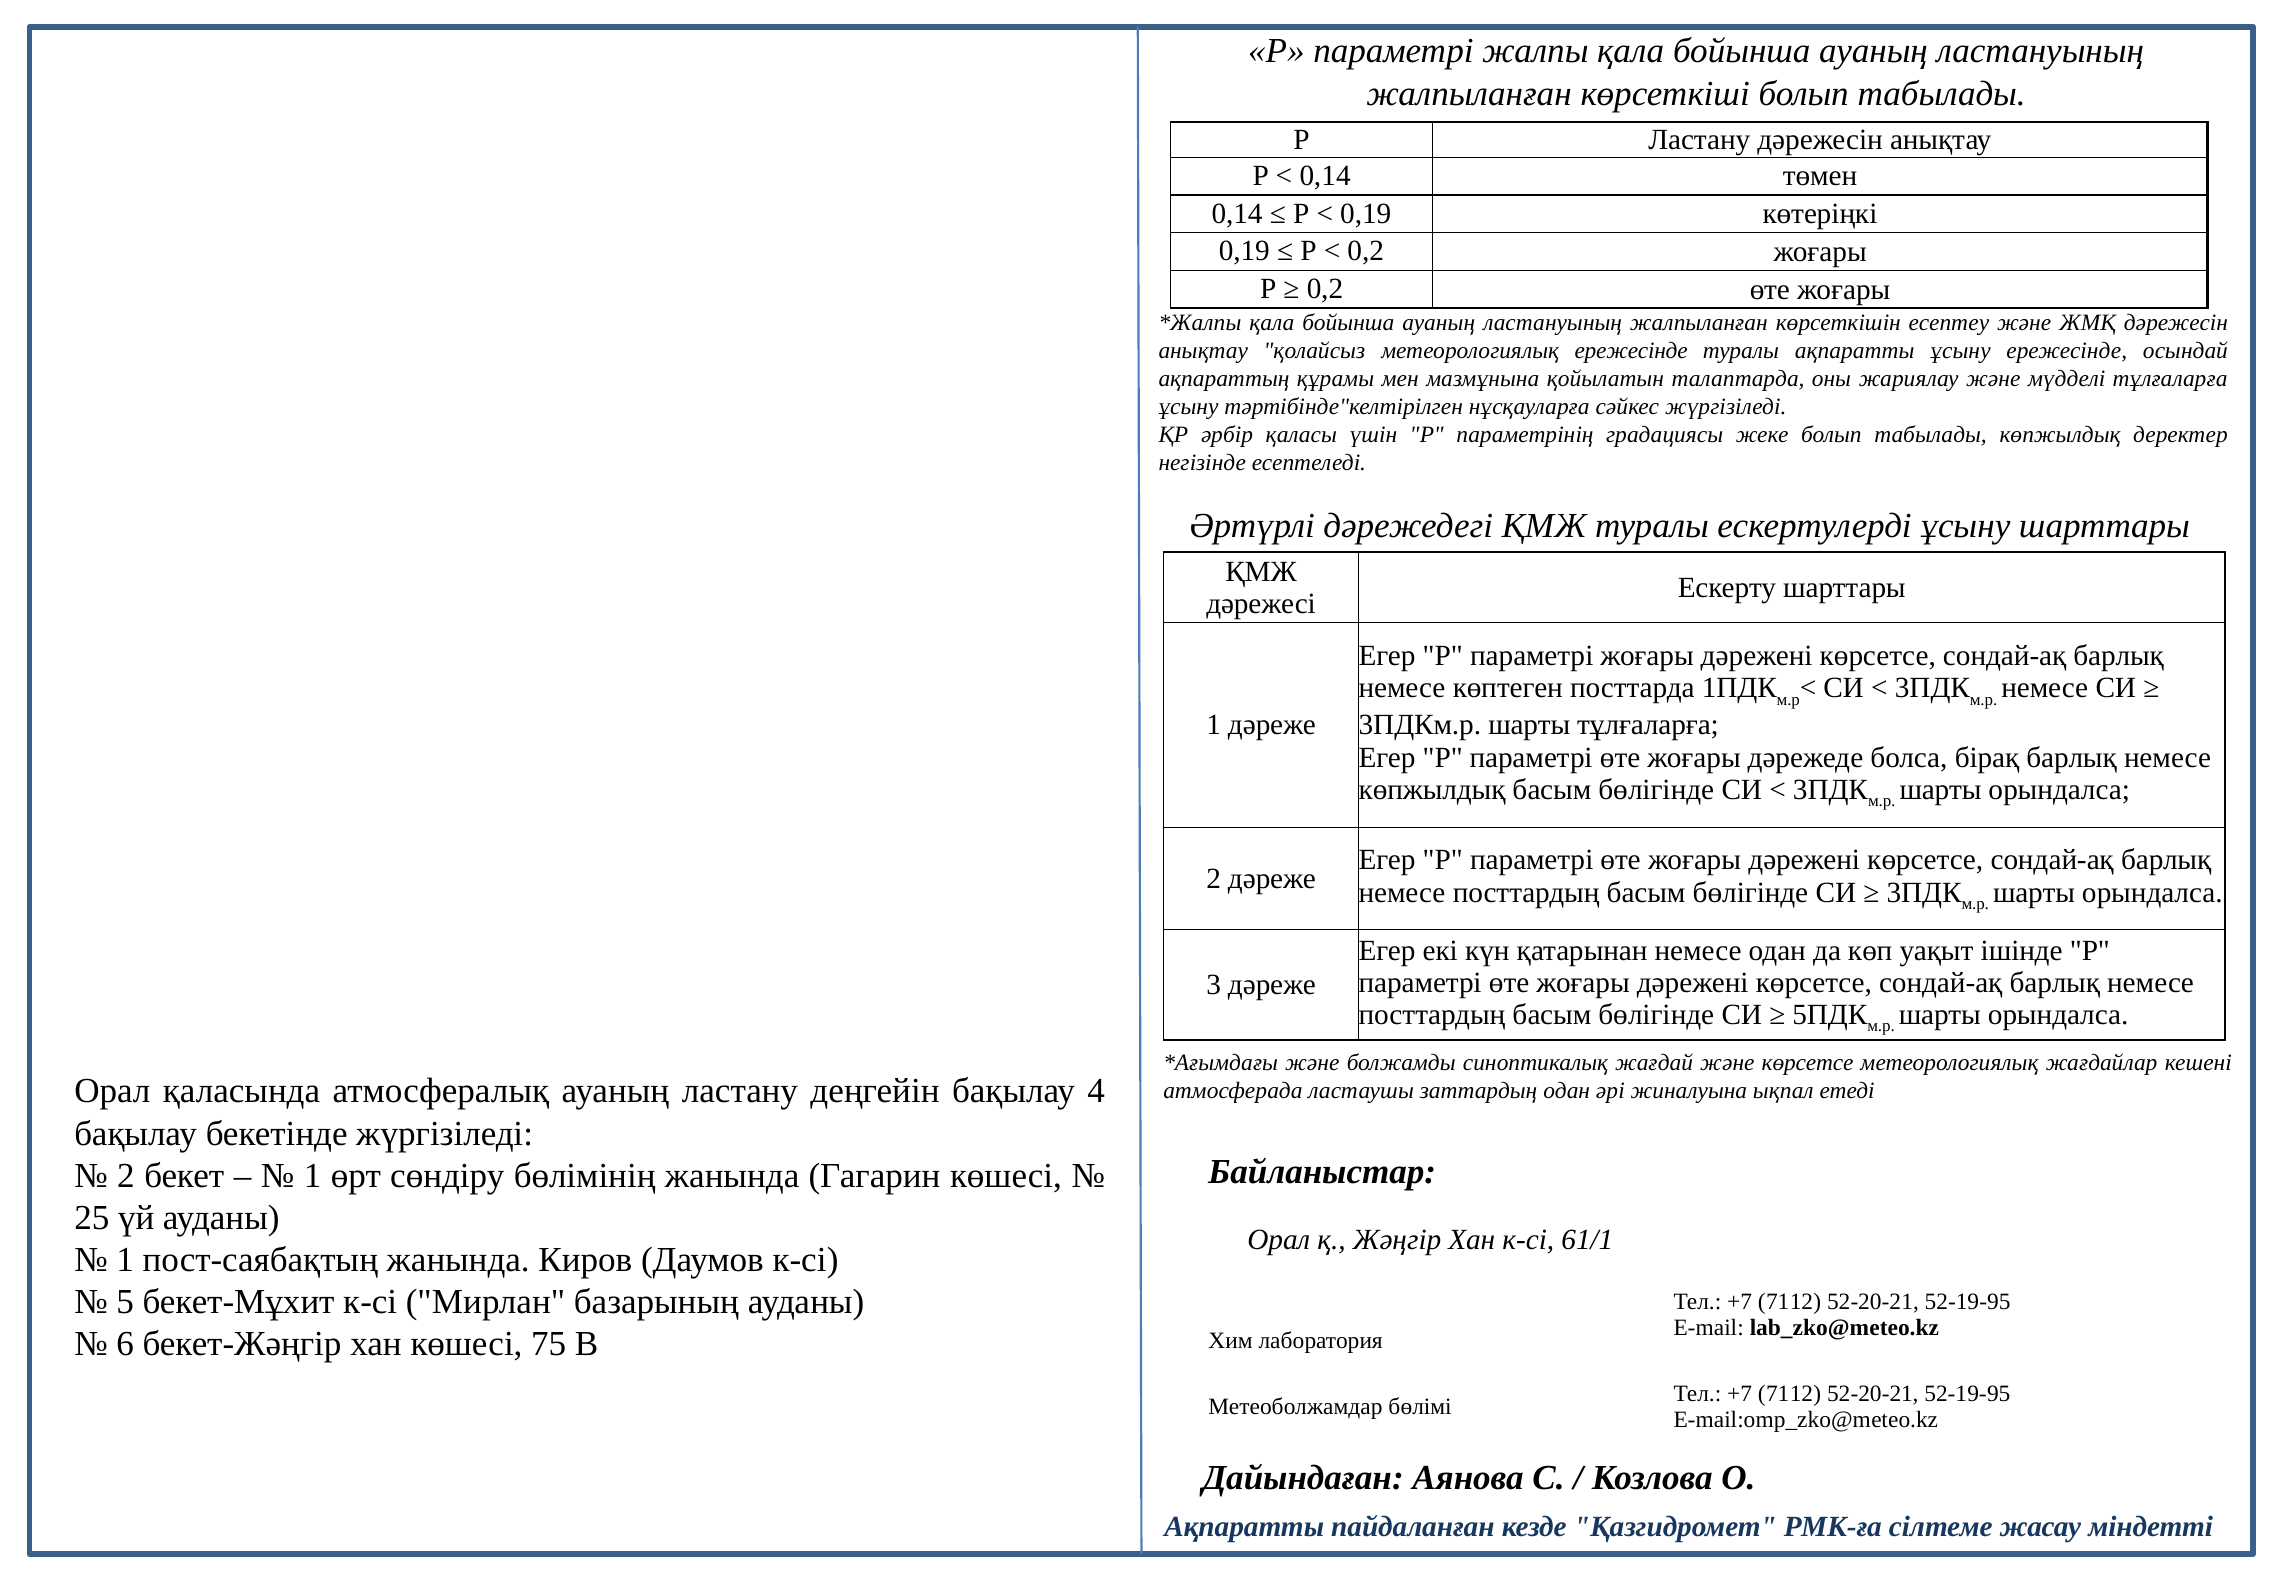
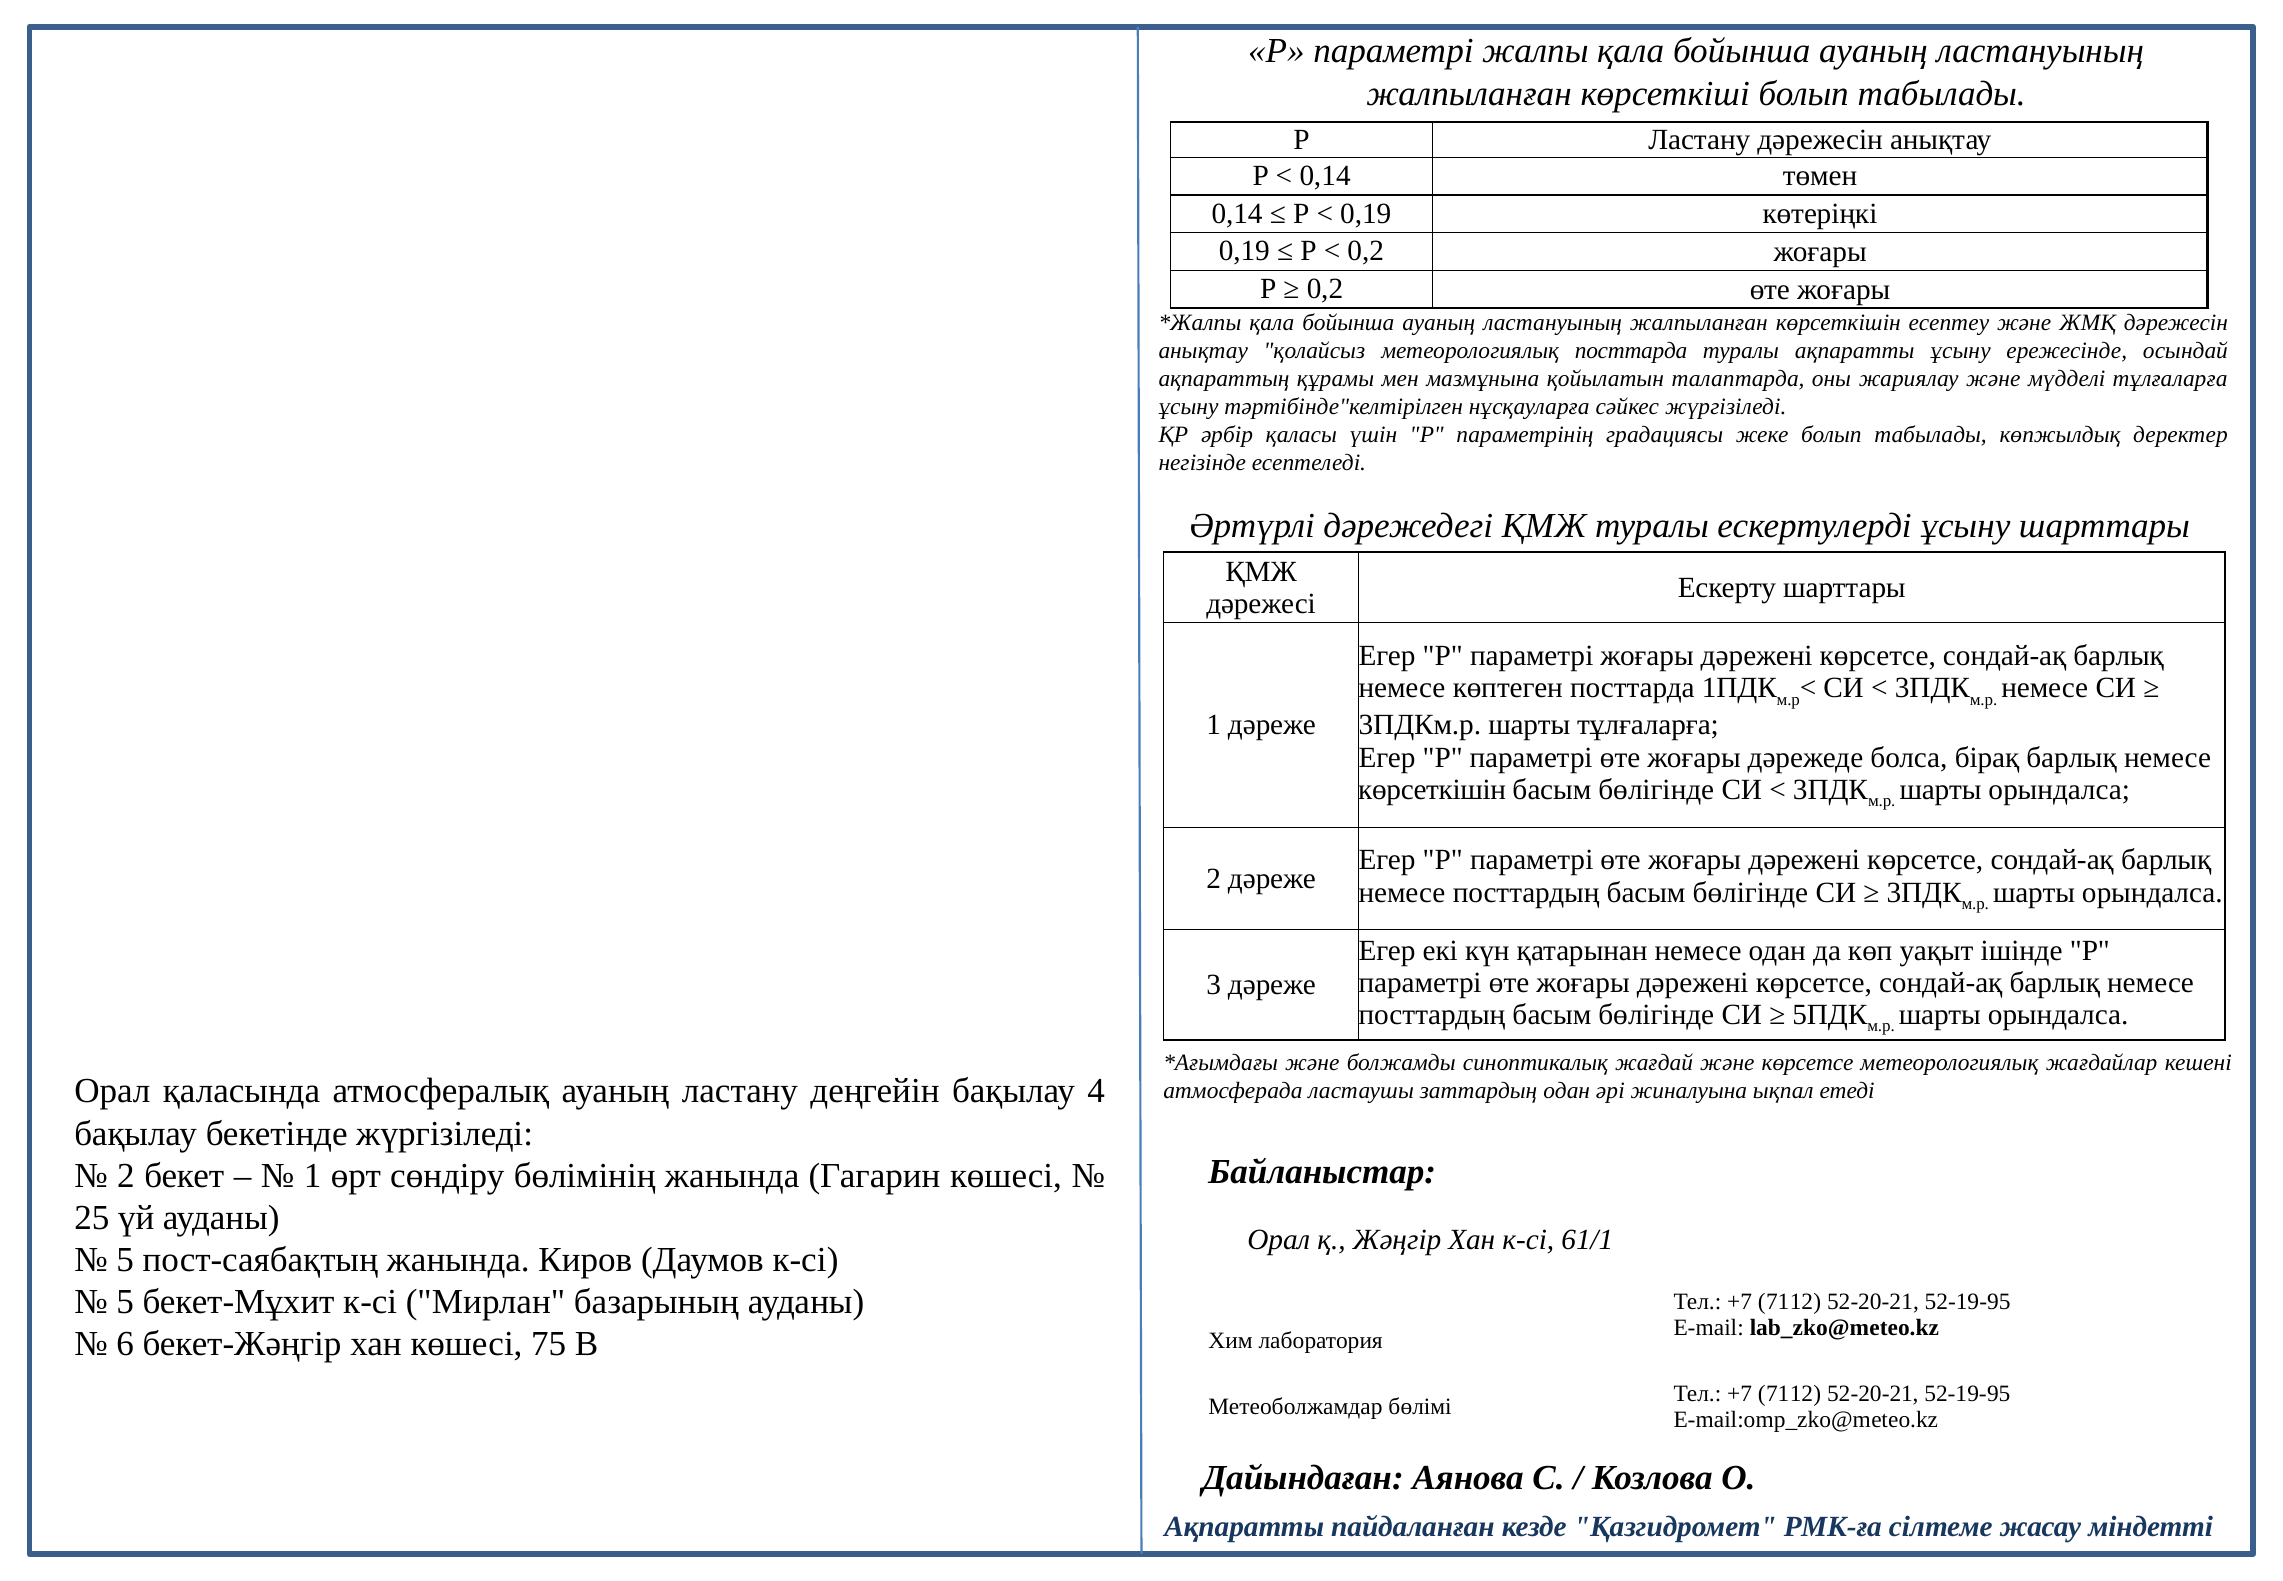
метеорологиялық ережесінде: ережесінде -> посттарда
көпжылдық at (1432, 789): көпжылдық -> көрсеткішін
1 at (125, 1260): 1 -> 5
